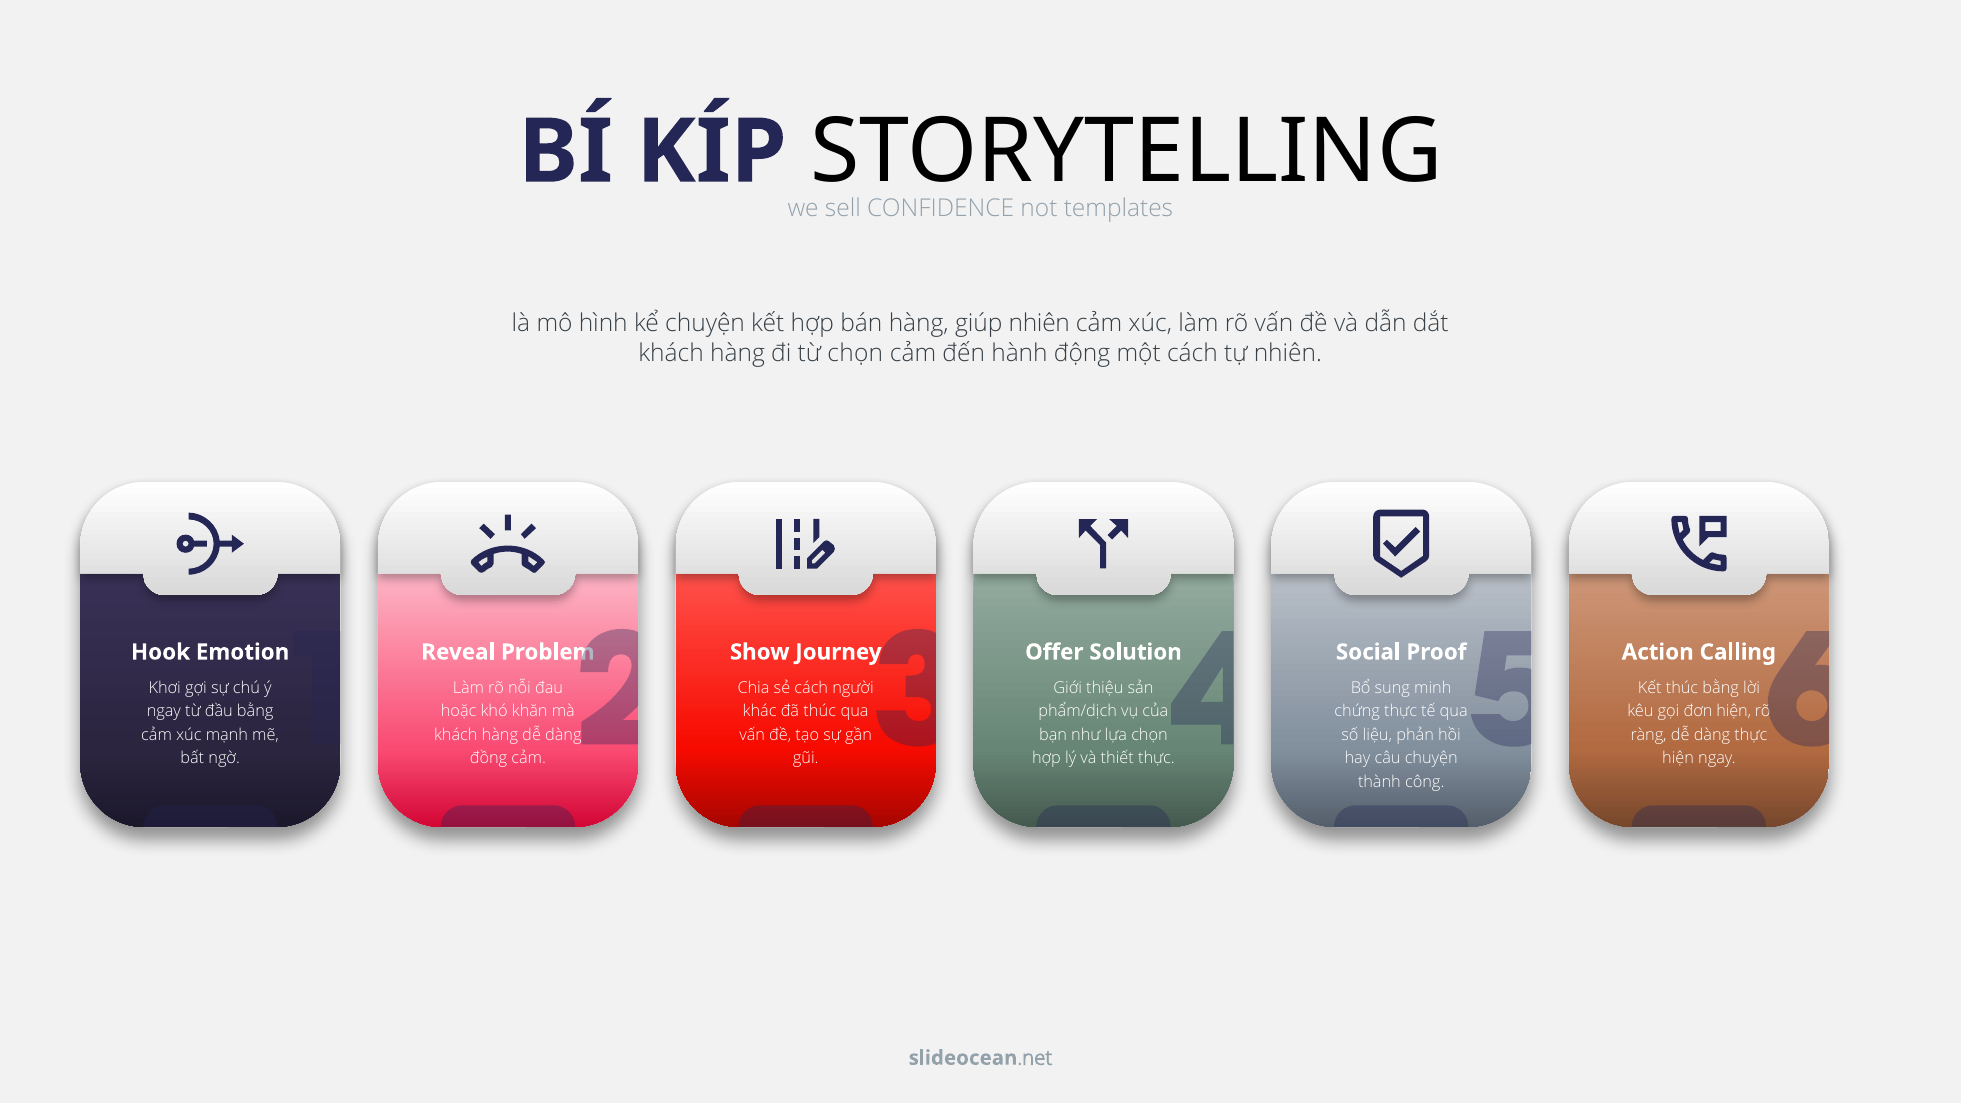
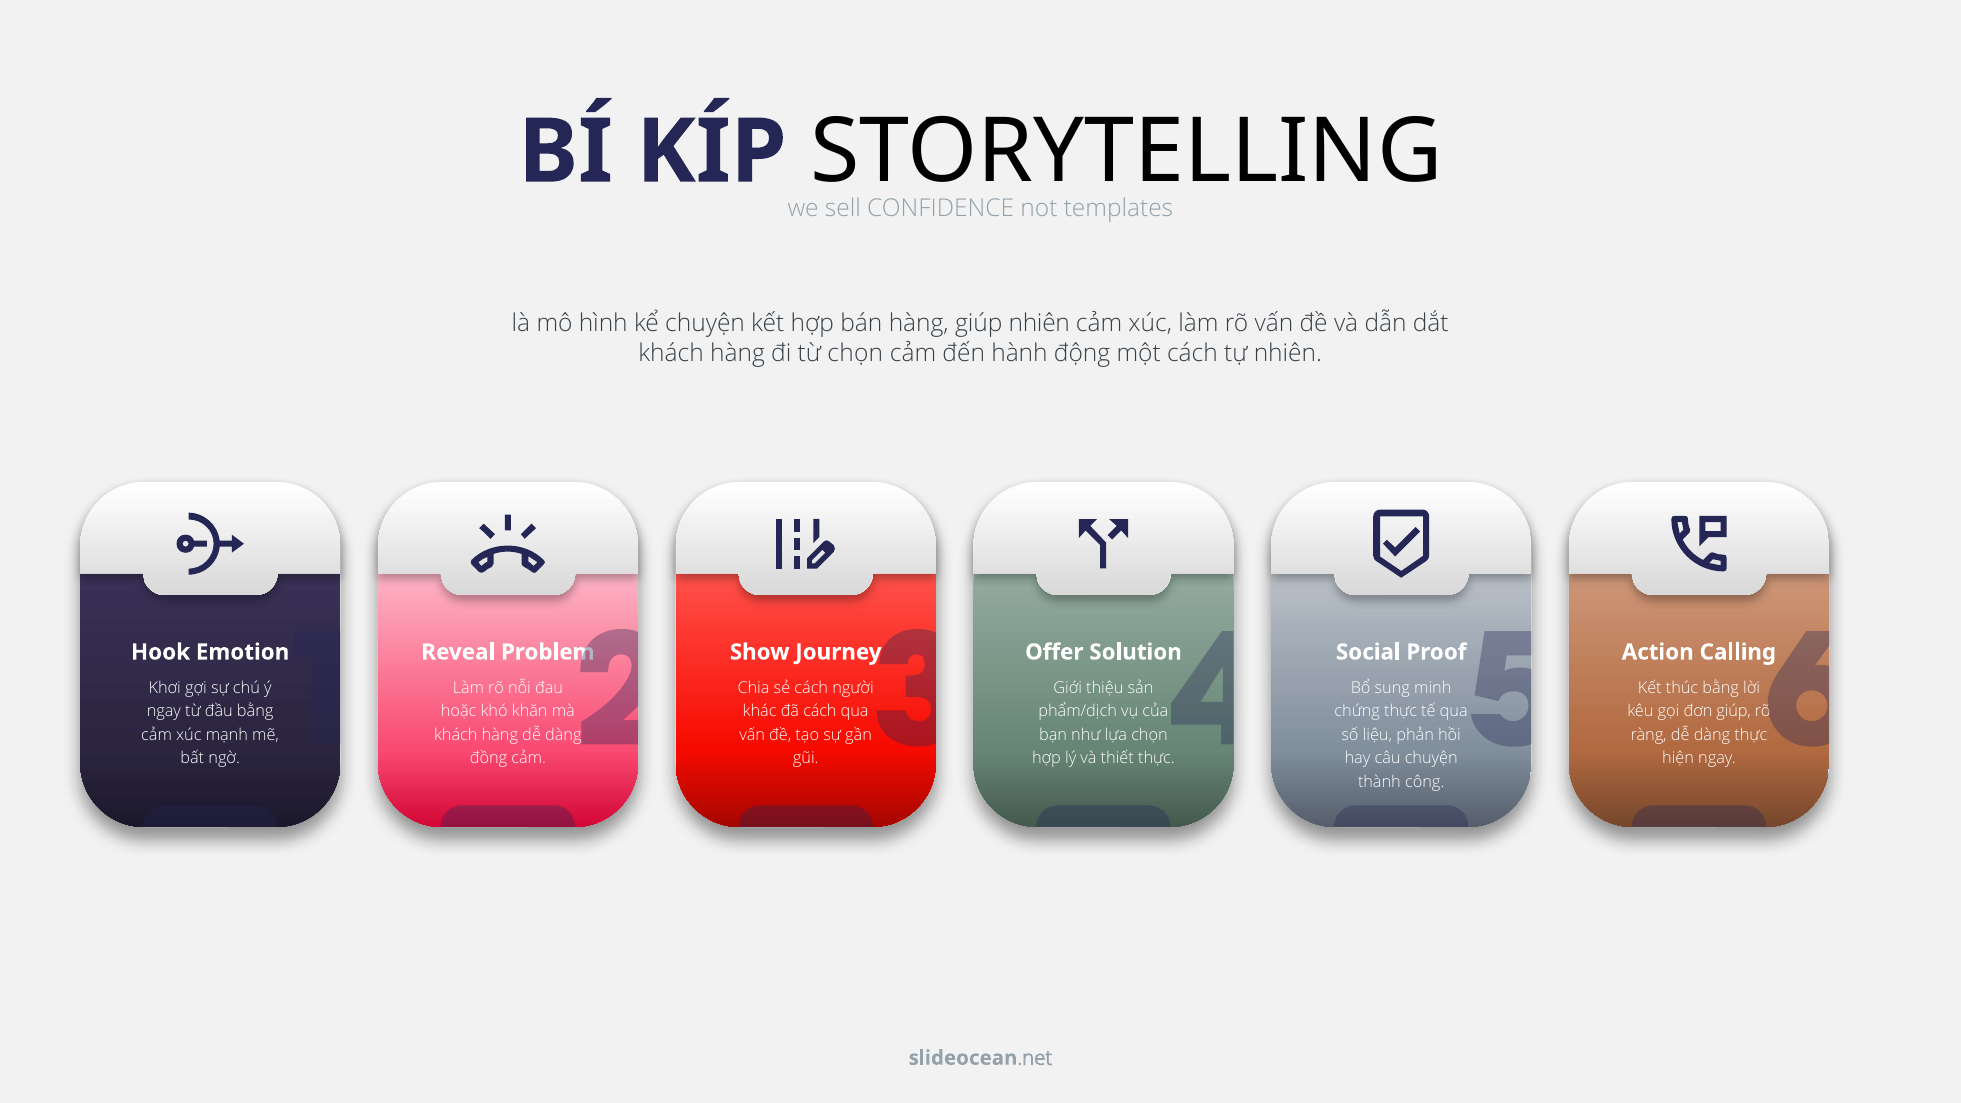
đã thúc: thúc -> cách
đơn hiện: hiện -> giúp
